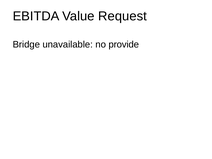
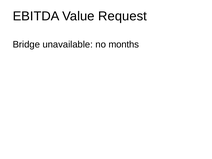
provide: provide -> months
